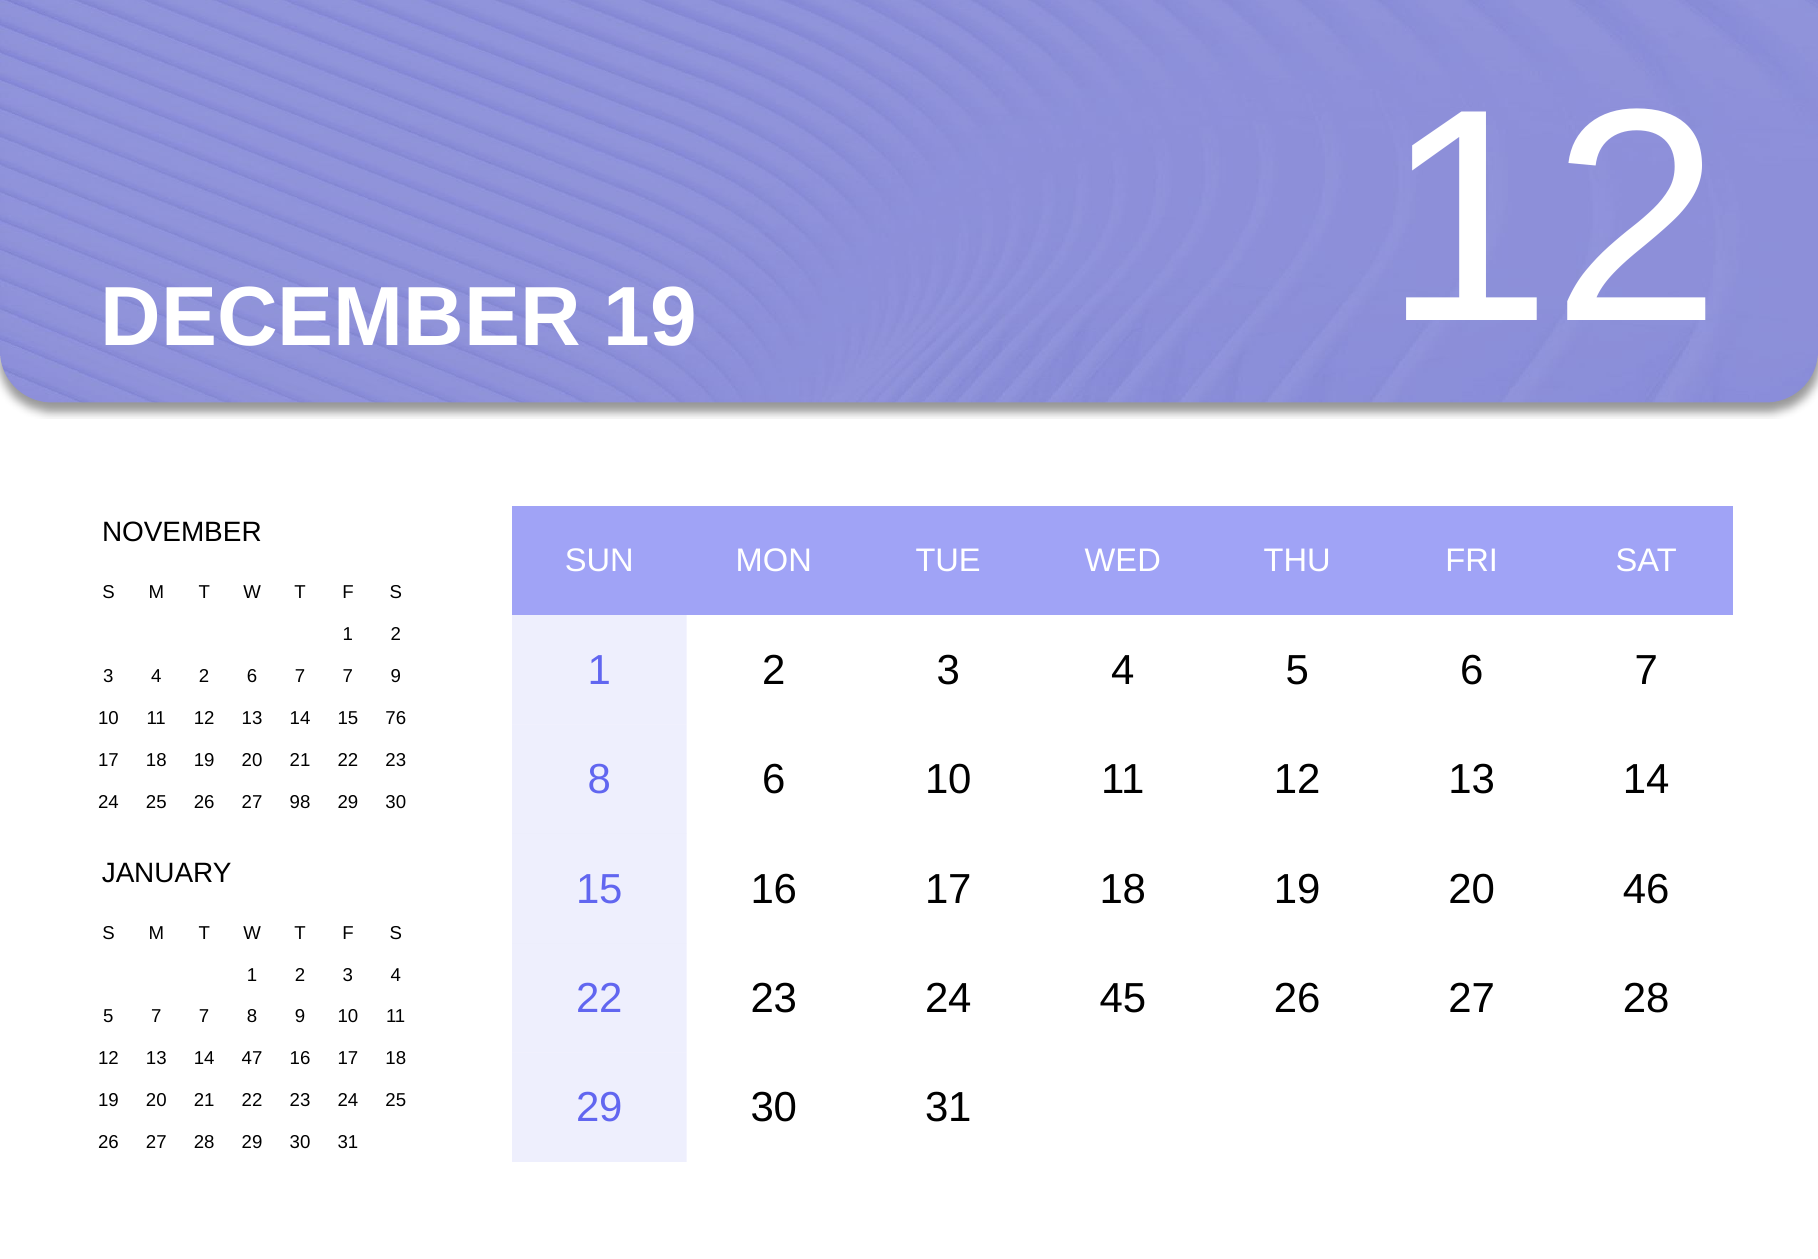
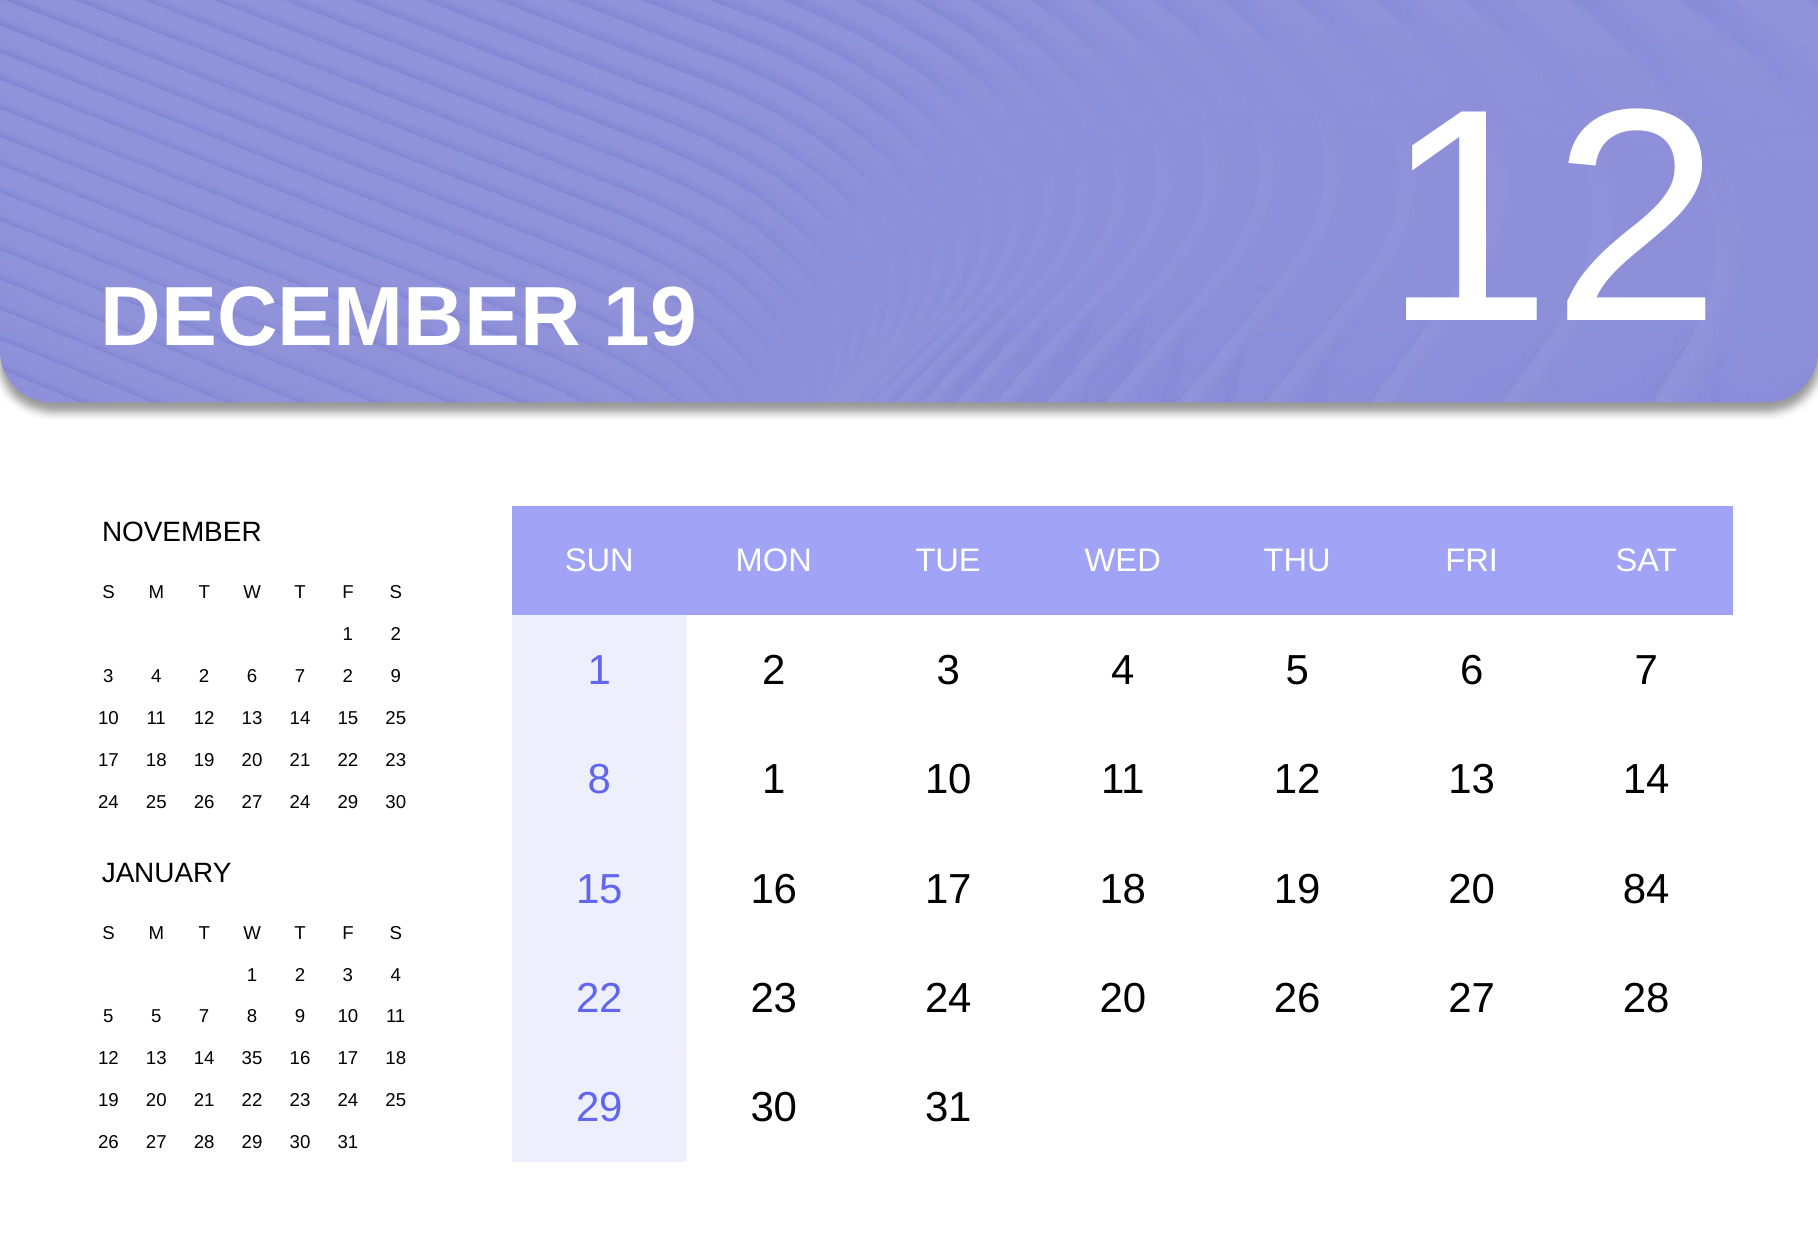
6 7 7: 7 -> 2
15 76: 76 -> 25
8 6: 6 -> 1
27 98: 98 -> 24
46: 46 -> 84
24 45: 45 -> 20
5 7: 7 -> 5
47: 47 -> 35
